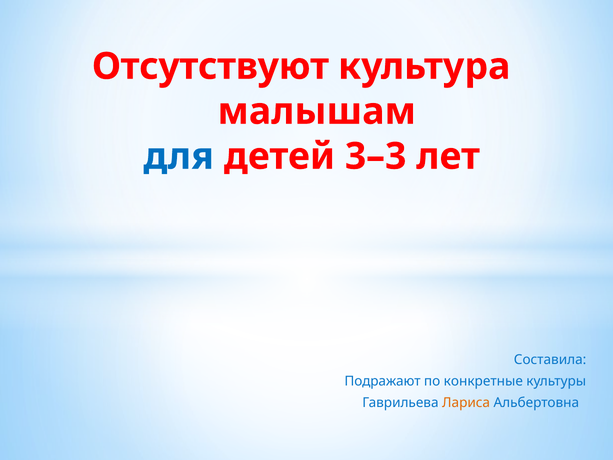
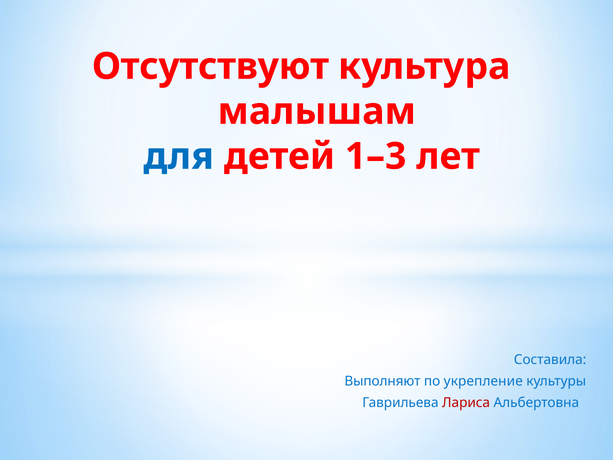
3–3: 3–3 -> 1–3
Подражают: Подражают -> Выполняют
конкретные: конкретные -> укрепление
Лариса colour: orange -> red
